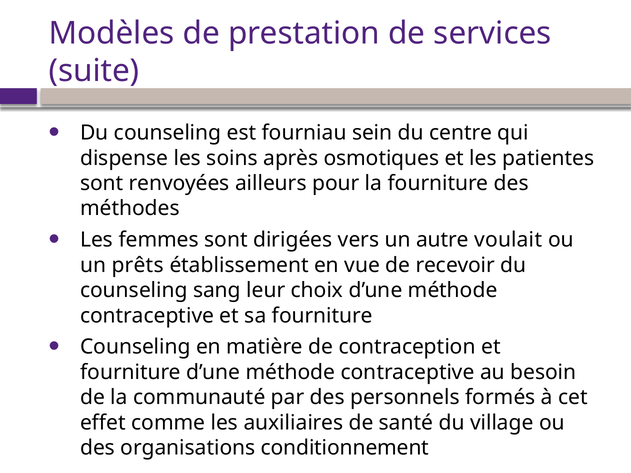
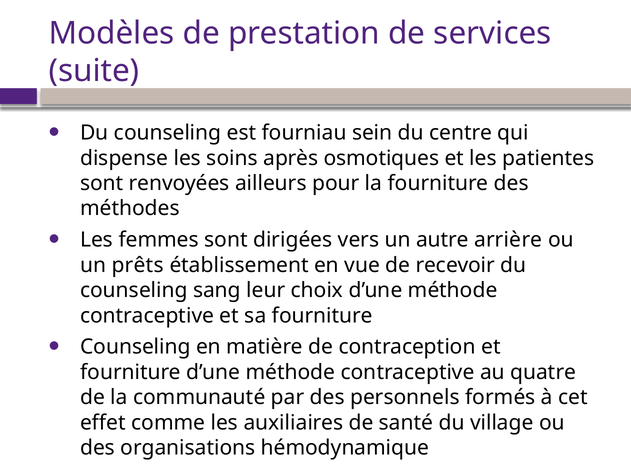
voulait: voulait -> arrière
besoin: besoin -> quatre
conditionnement: conditionnement -> hémodynamique
